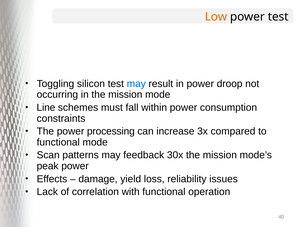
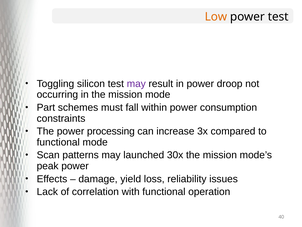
may at (136, 84) colour: blue -> purple
Line: Line -> Part
feedback: feedback -> launched
